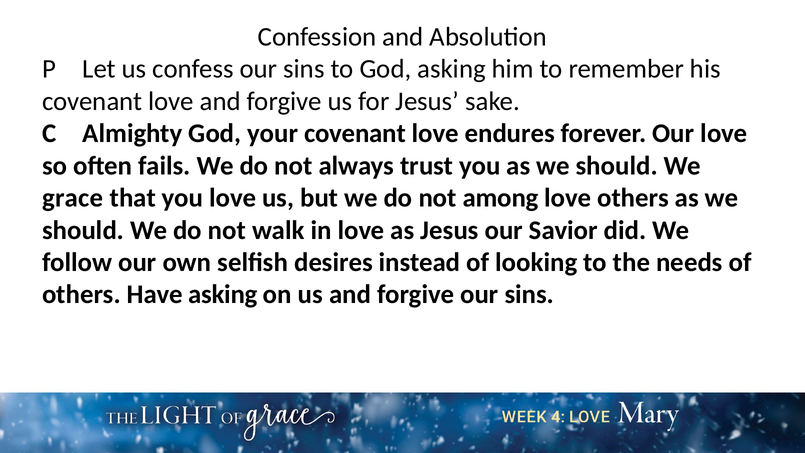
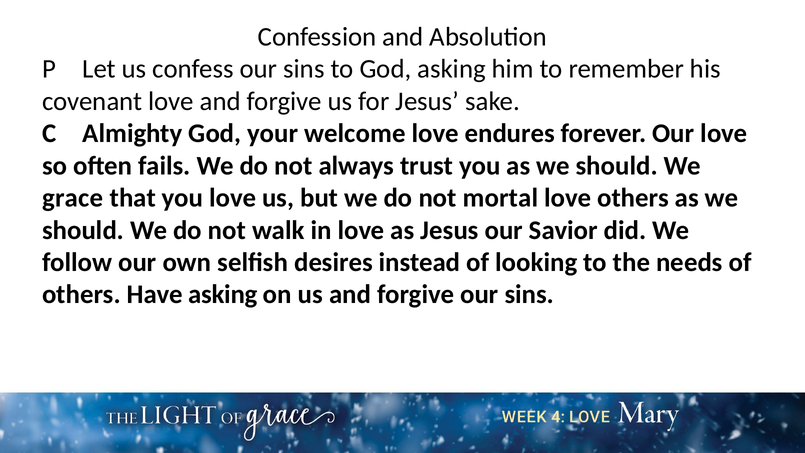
your covenant: covenant -> welcome
among: among -> mortal
